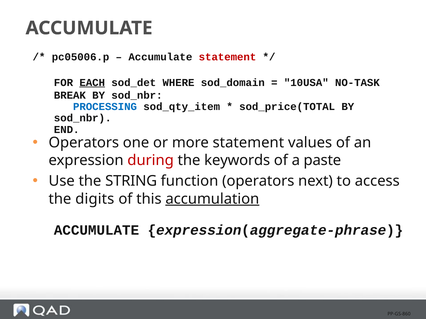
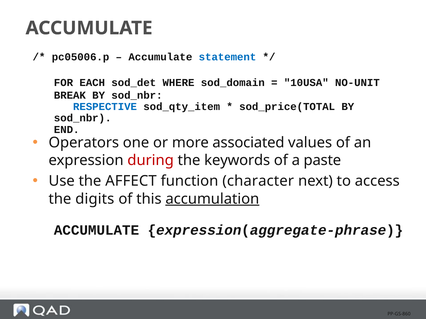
statement at (227, 57) colour: red -> blue
EACH underline: present -> none
NO-TASK: NO-TASK -> NO-UNIT
PROCESSING: PROCESSING -> RESPECTIVE
more statement: statement -> associated
STRING: STRING -> AFFECT
function operators: operators -> character
